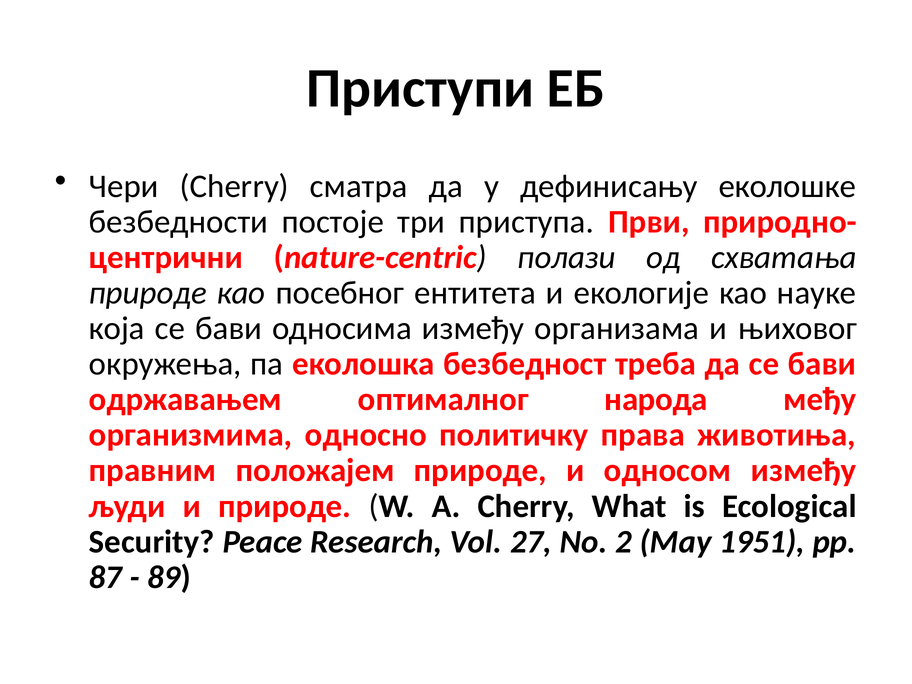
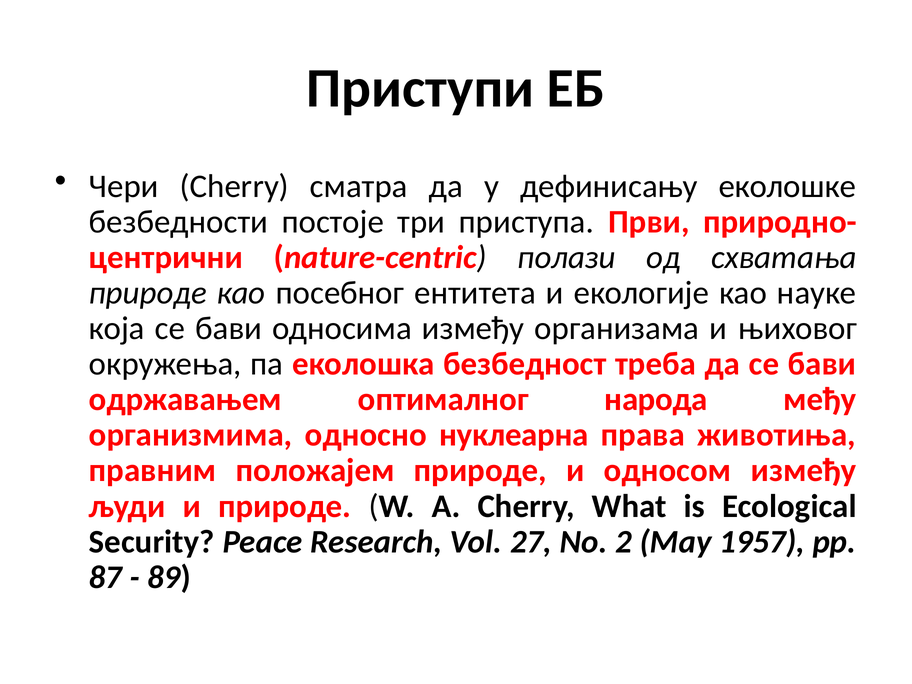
политичку: политичку -> нуклеарна
1951: 1951 -> 1957
